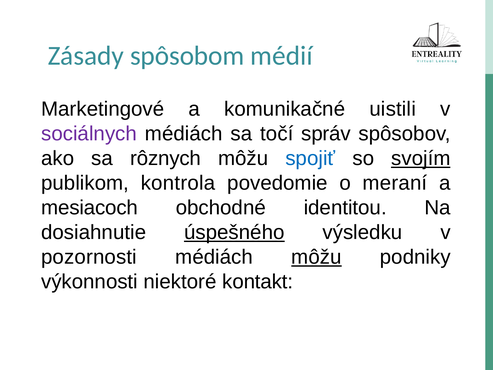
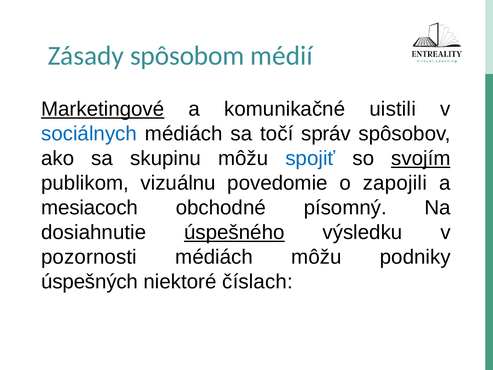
Marketingové underline: none -> present
sociálnych colour: purple -> blue
rôznych: rôznych -> skupinu
kontrola: kontrola -> vizuálnu
meraní: meraní -> zapojili
identitou: identitou -> písomný
môžu at (316, 257) underline: present -> none
výkonnosti: výkonnosti -> úspešných
kontakt: kontakt -> číslach
